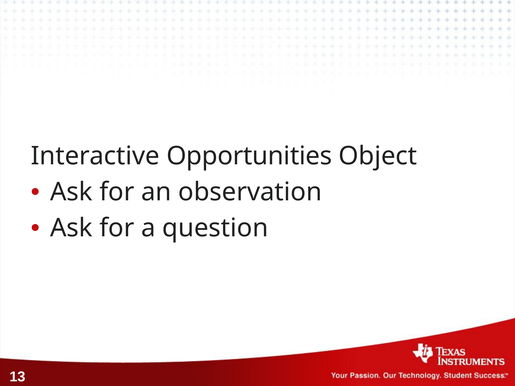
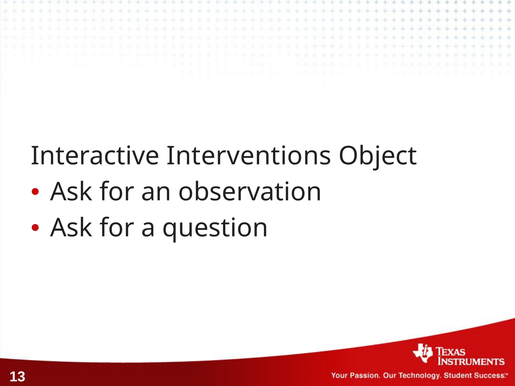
Opportunities: Opportunities -> Interventions
